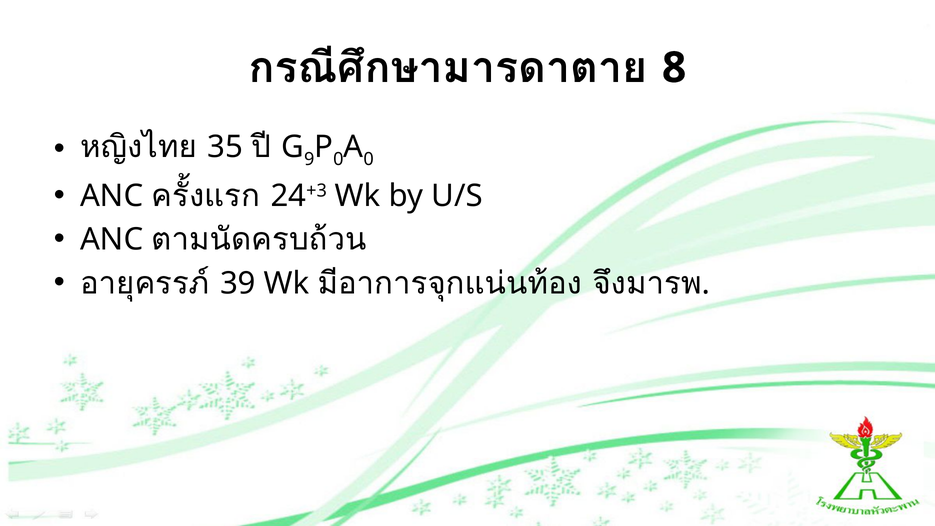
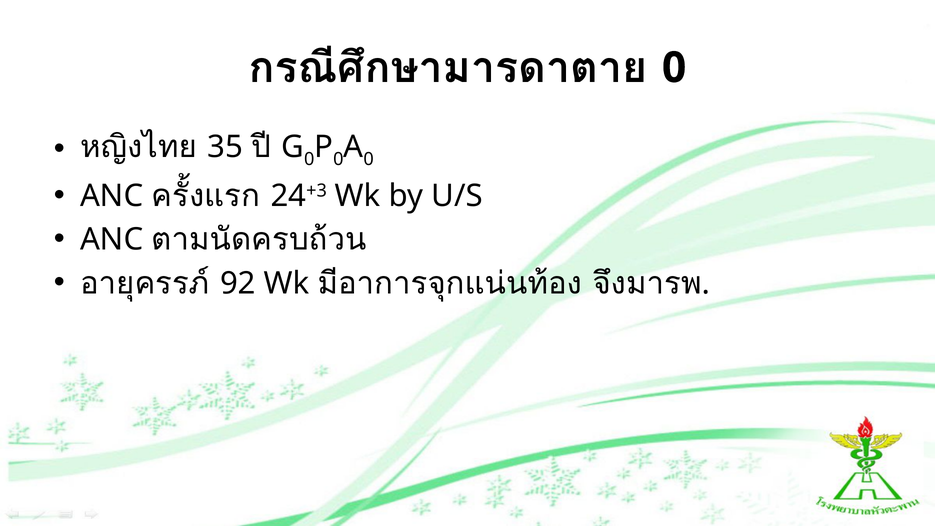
8 at (674, 68): 8 -> 0
9 at (309, 159): 9 -> 0
39: 39 -> 92
